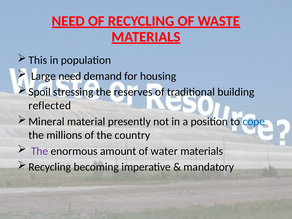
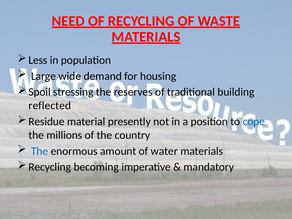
This: This -> Less
Large need: need -> wide
Mineral: Mineral -> Residue
The at (40, 151) colour: purple -> blue
